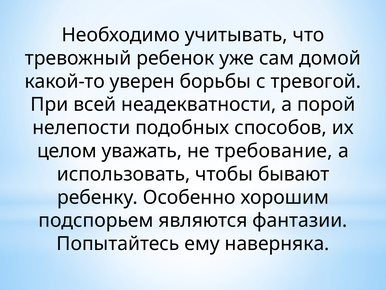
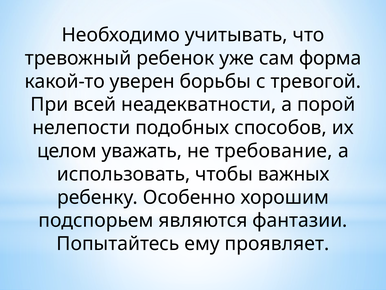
домой: домой -> форма
бывают: бывают -> важных
наверняка: наверняка -> проявляет
